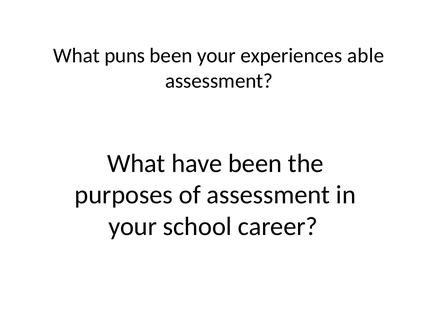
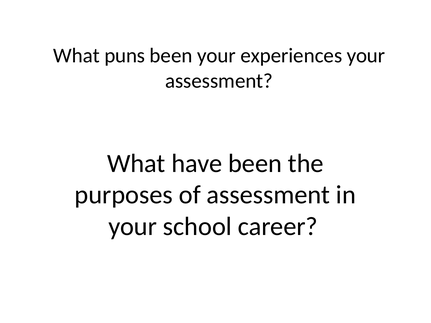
experiences able: able -> your
